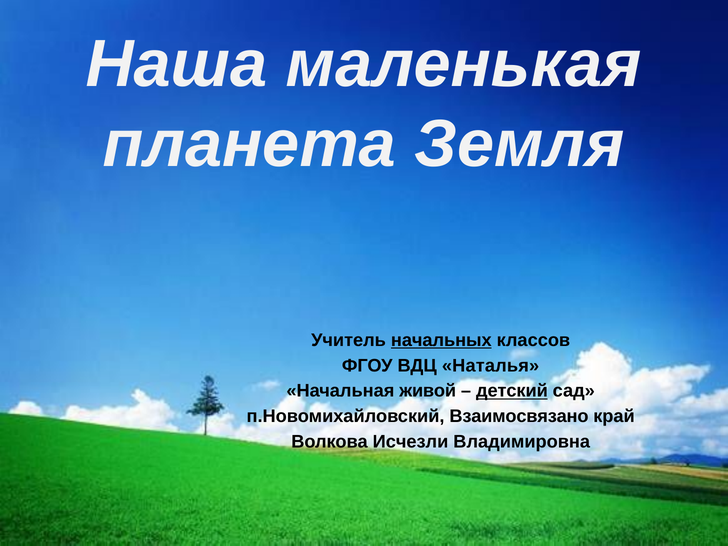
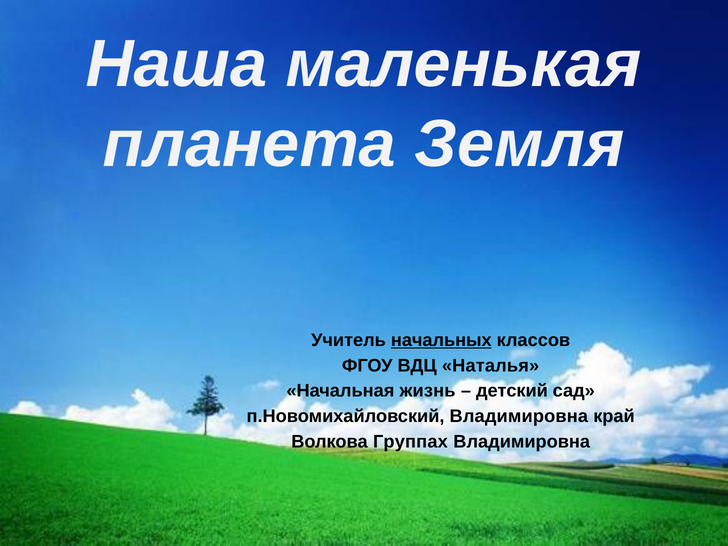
живой: живой -> жизнь
детский underline: present -> none
п.Новомихайловский Взаимосвязано: Взаимосвязано -> Владимировна
Исчезли: Исчезли -> Группах
